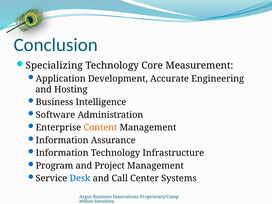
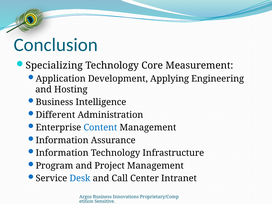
Accurate: Accurate -> Applying
Software: Software -> Different
Content colour: orange -> blue
Systems: Systems -> Intranet
